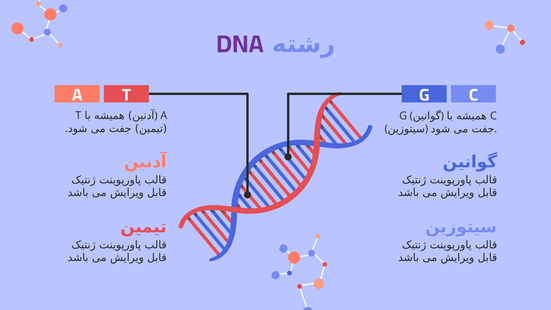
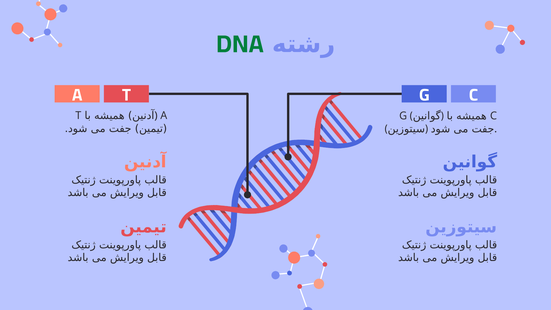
DNA colour: purple -> green
